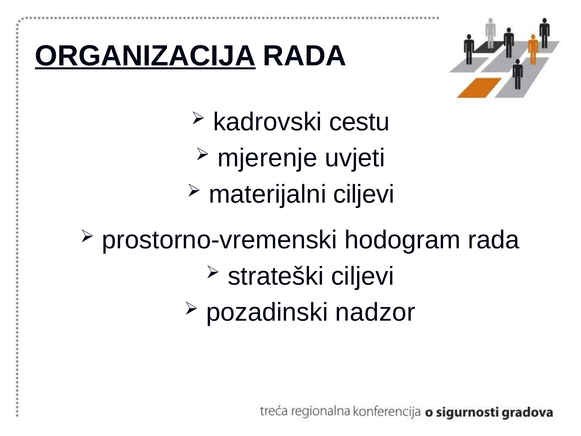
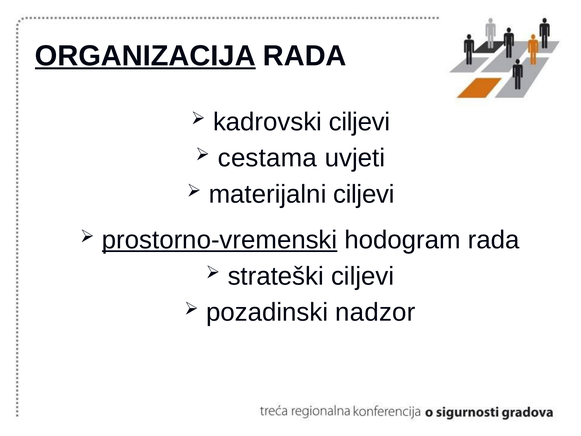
kadrovski cestu: cestu -> ciljevi
mjerenje: mjerenje -> cestama
prostorno-vremenski underline: none -> present
